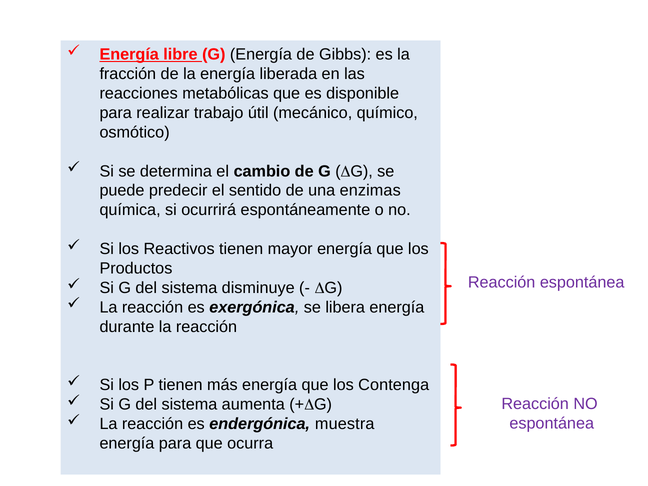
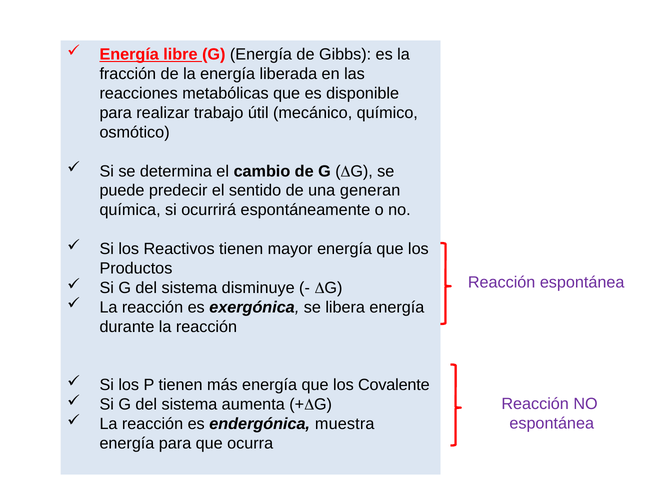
enzimas: enzimas -> generan
Contenga: Contenga -> Covalente
